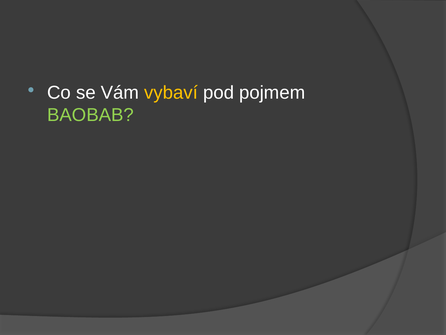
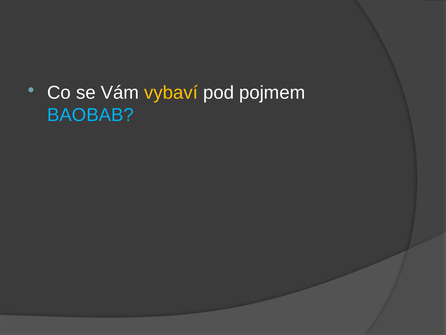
BAOBAB colour: light green -> light blue
